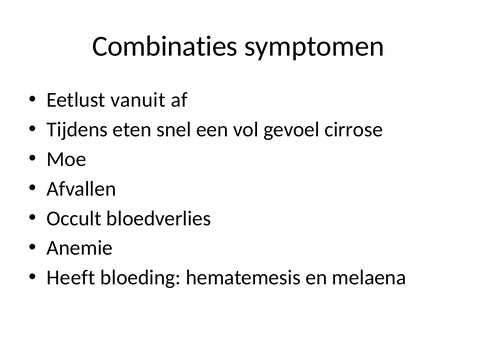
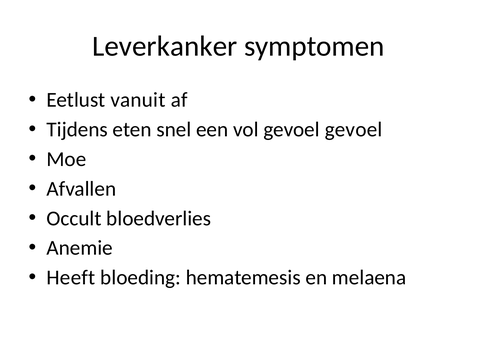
Combinaties: Combinaties -> Leverkanker
gevoel cirrose: cirrose -> gevoel
